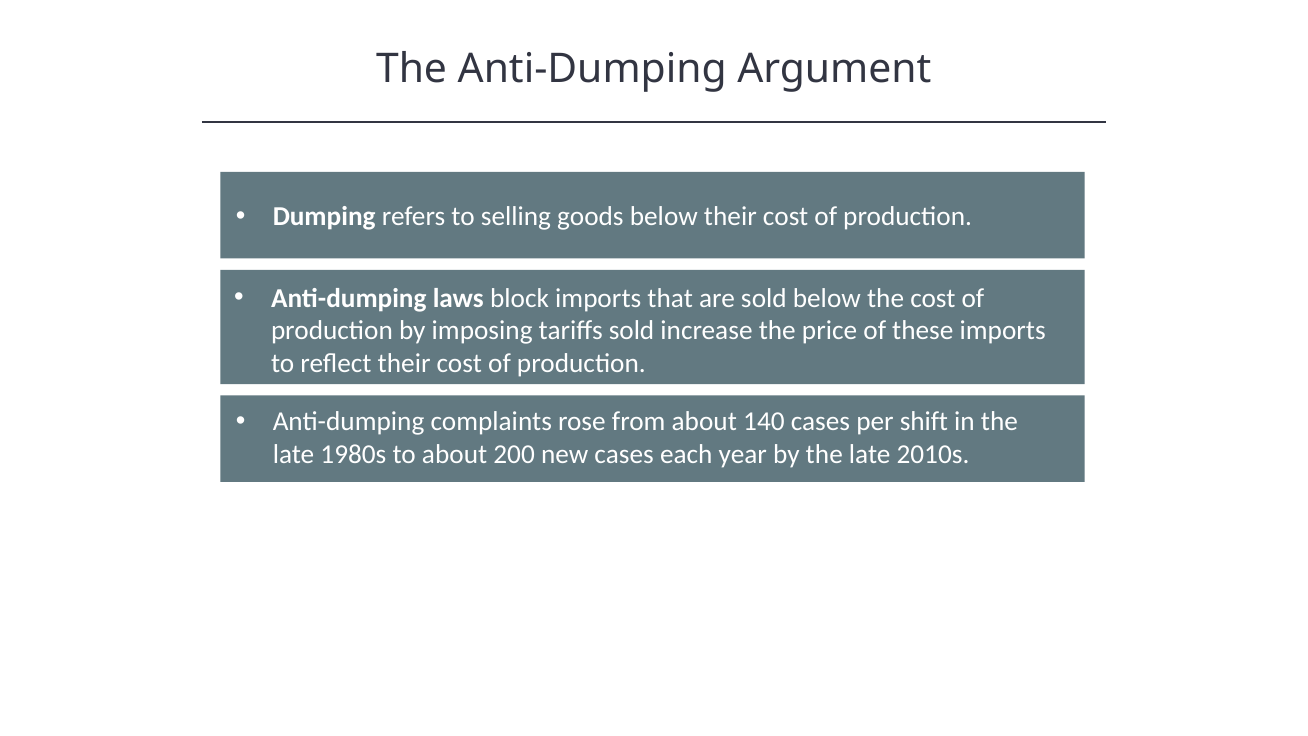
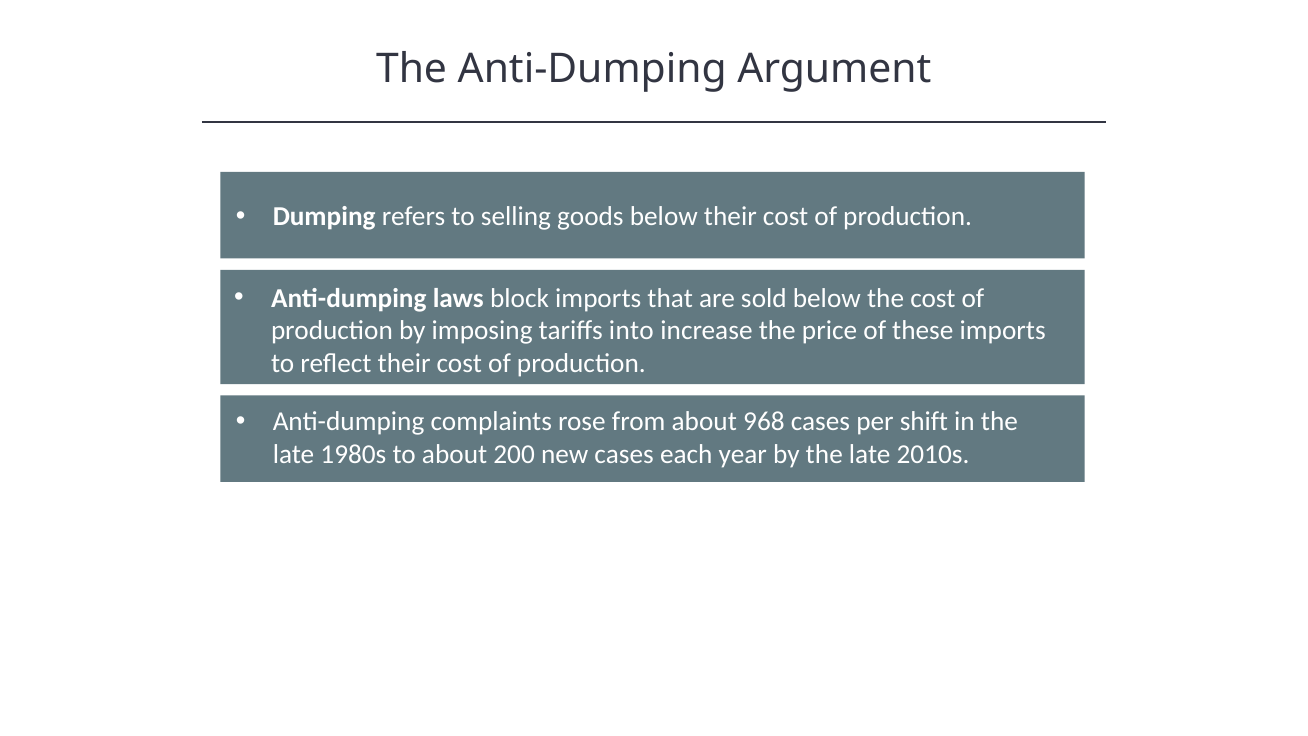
tariffs sold: sold -> into
140: 140 -> 968
